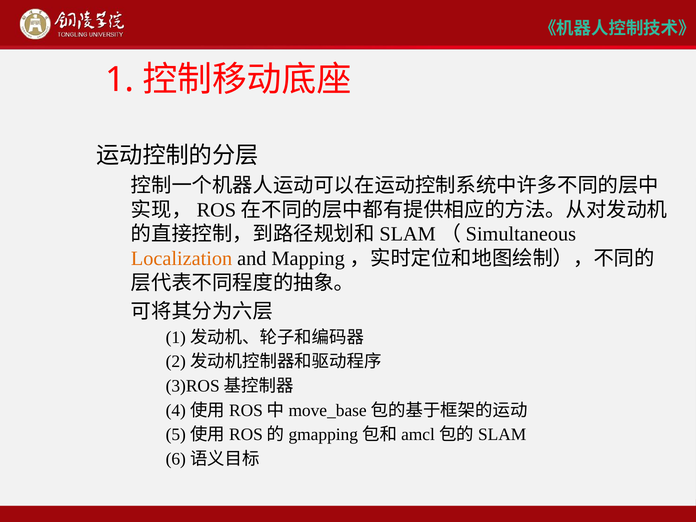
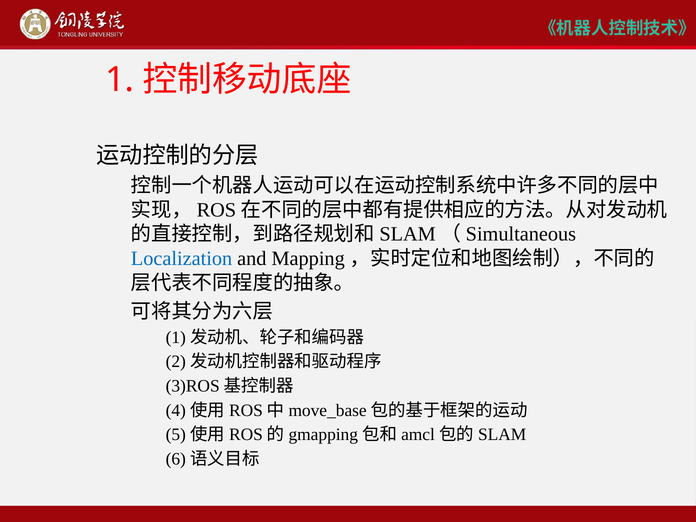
Localization colour: orange -> blue
